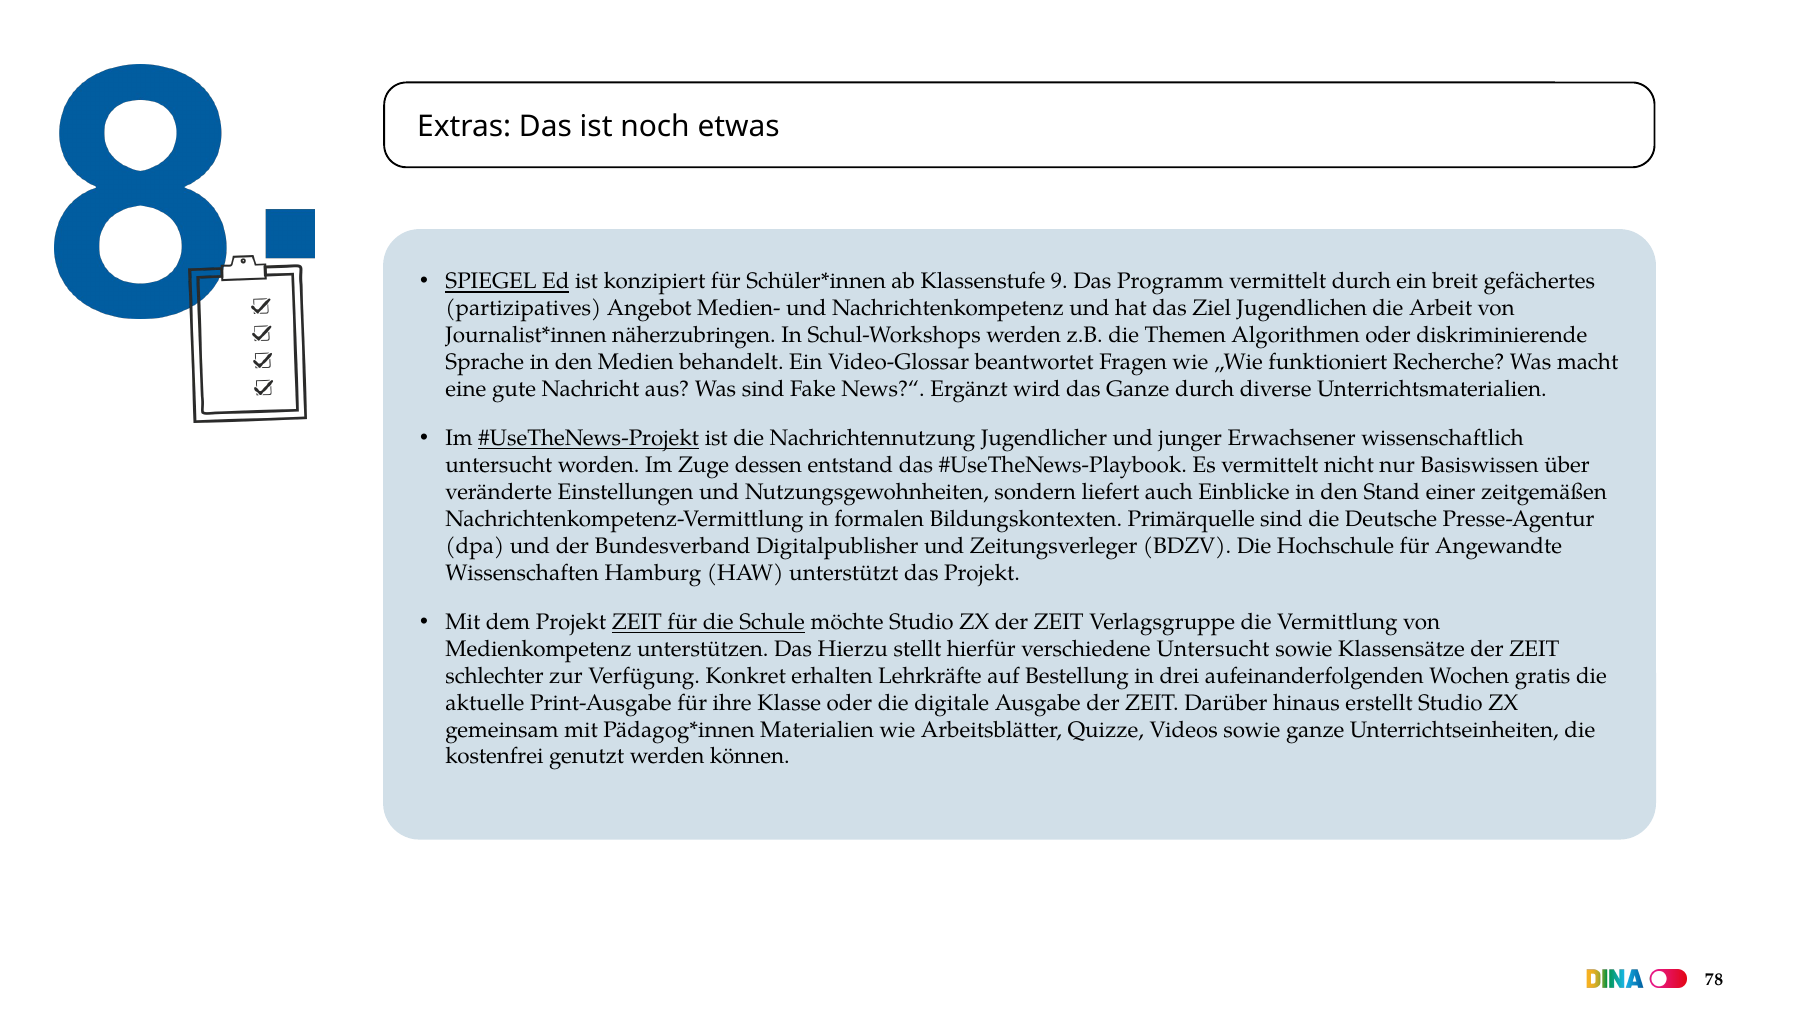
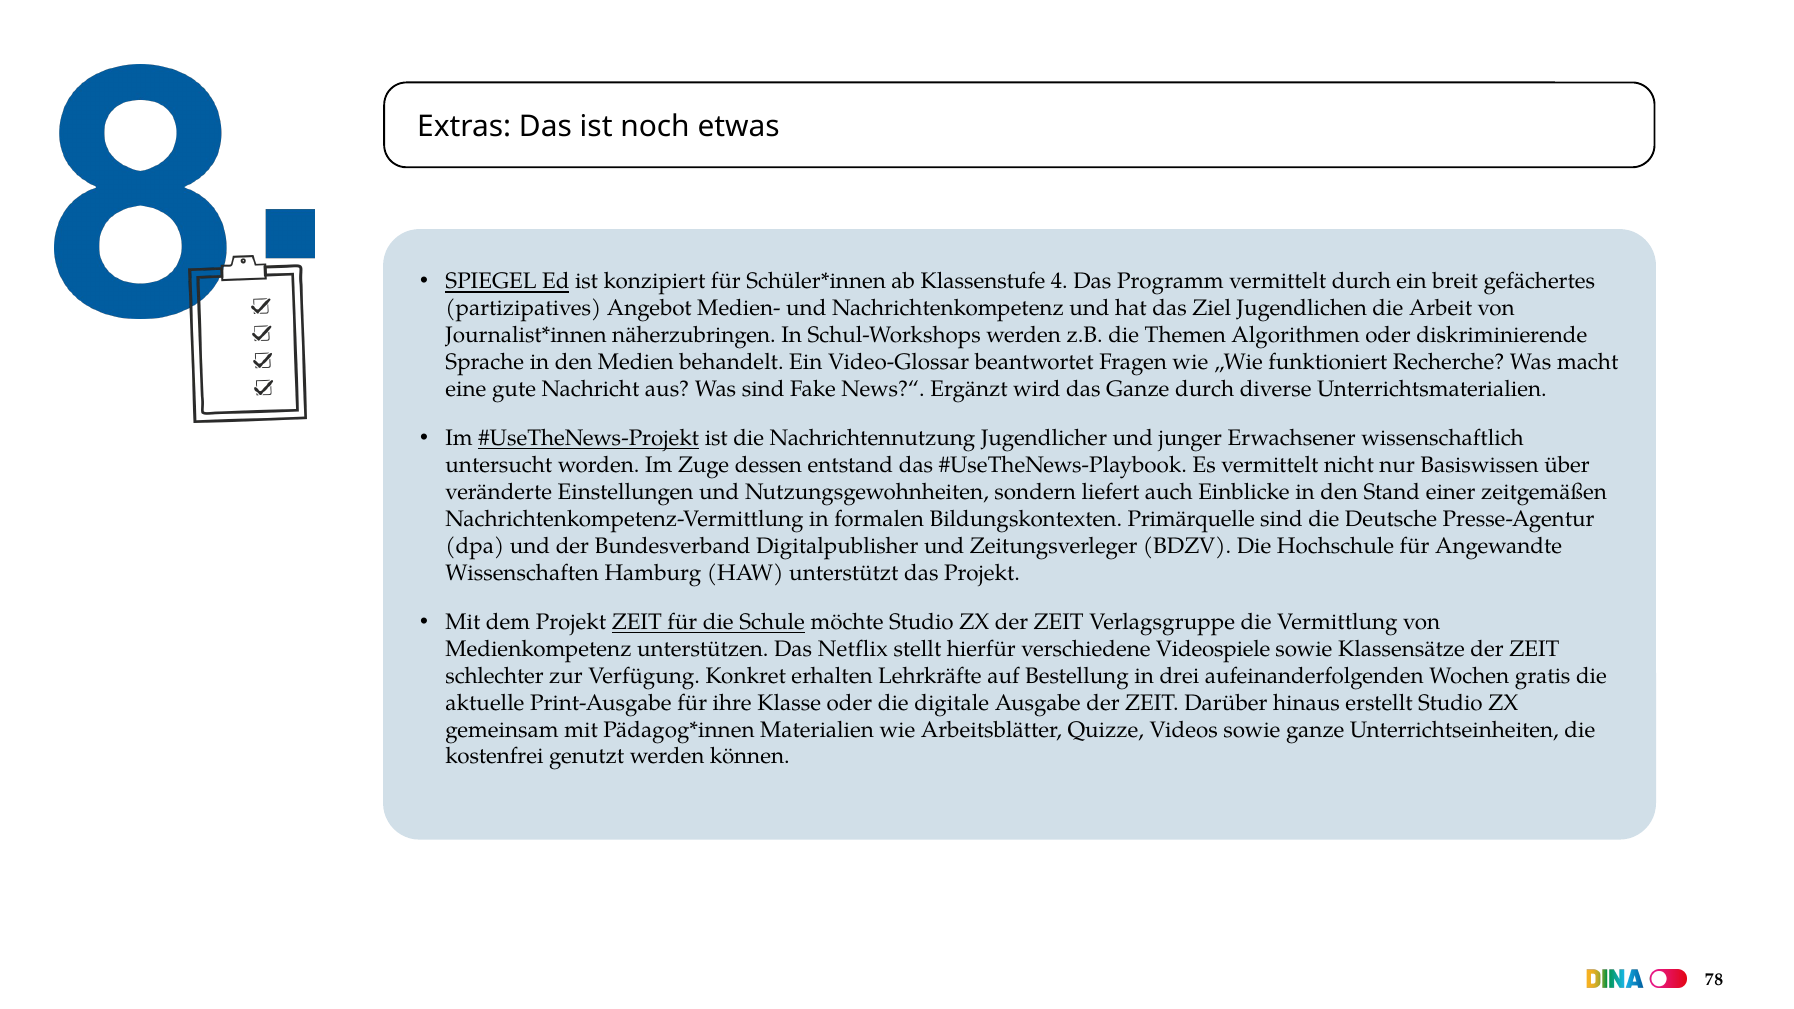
9: 9 -> 4
Hierzu: Hierzu -> Netflix
verschiedene Untersucht: Untersucht -> Videospiele
